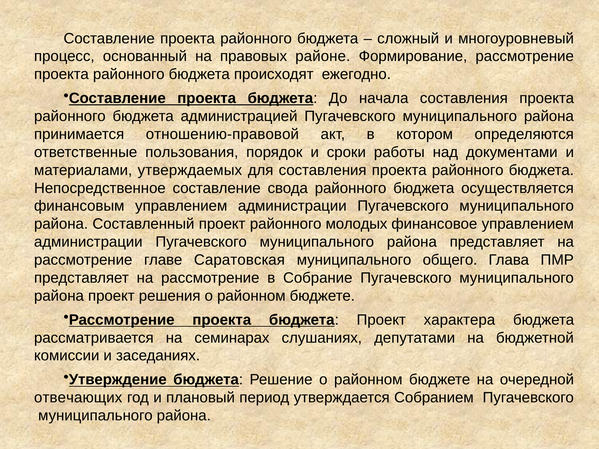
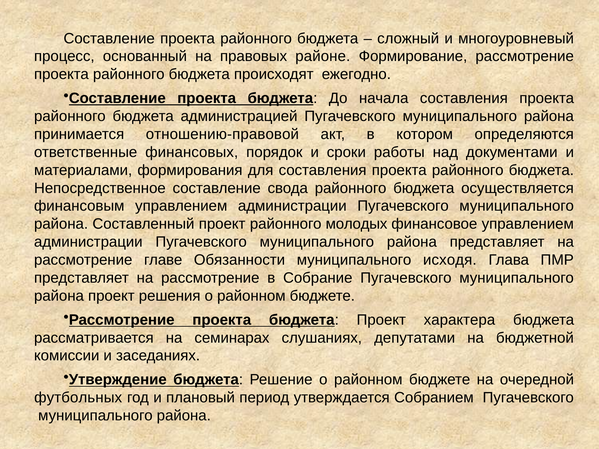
пользования: пользования -> финансовых
утверждаемых: утверждаемых -> формирования
Саратовская: Саратовская -> Обязанности
общего: общего -> исходя
отвечающих: отвечающих -> футбольных
